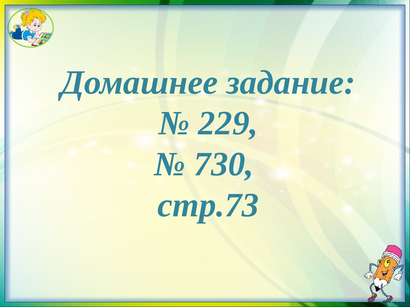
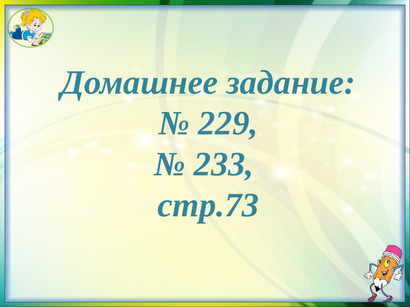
730: 730 -> 233
